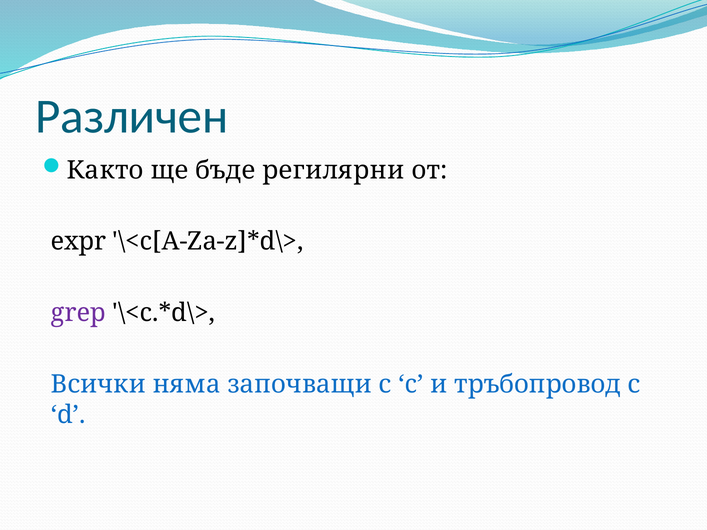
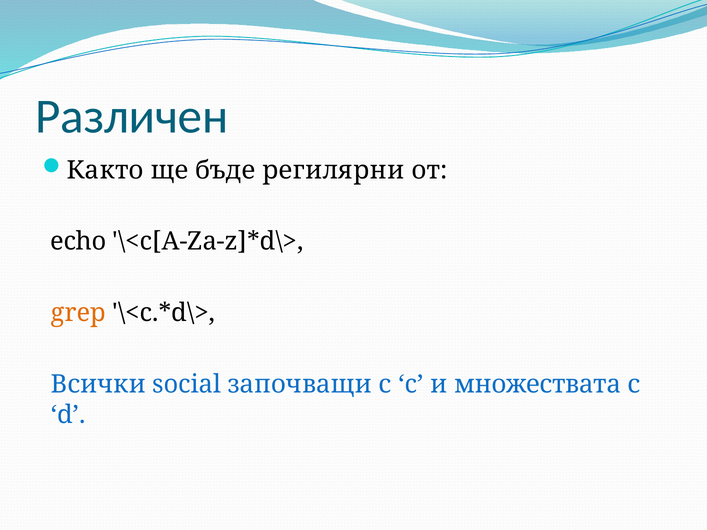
expr: expr -> echo
grep colour: purple -> orange
няма: няма -> social
тръбопровод: тръбопровод -> множествата
